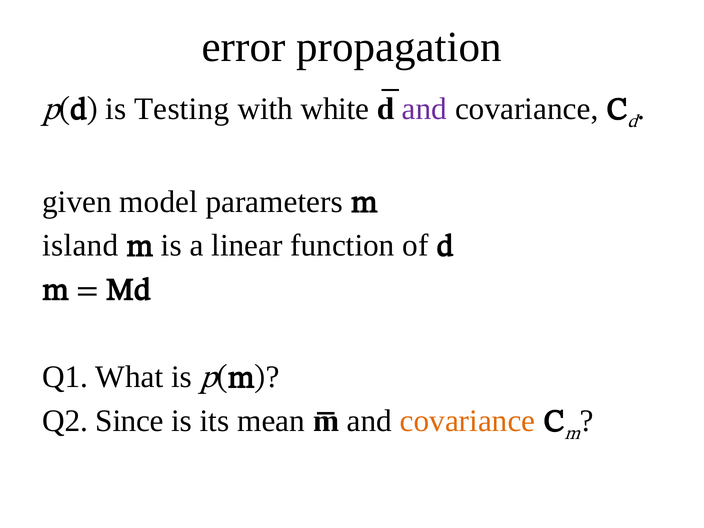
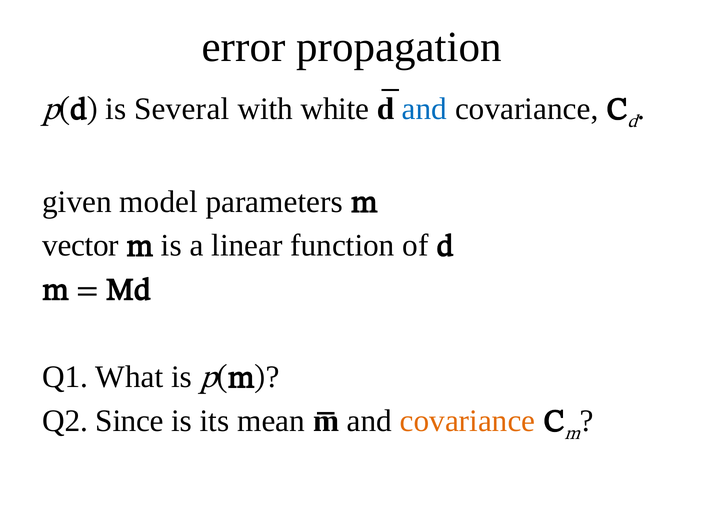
Testing: Testing -> Several
and at (425, 109) colour: purple -> blue
island: island -> vector
